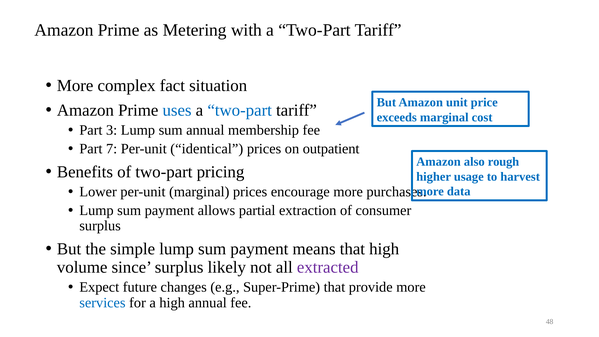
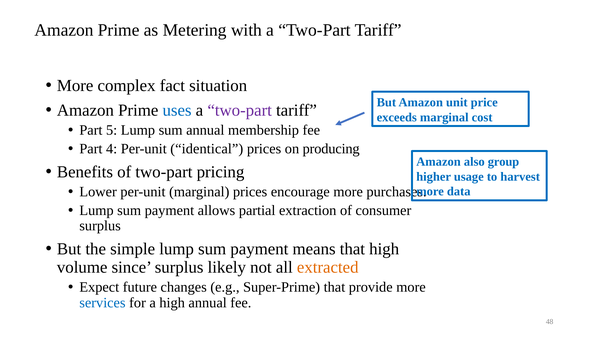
two-part at (240, 110) colour: blue -> purple
3: 3 -> 5
7: 7 -> 4
outpatient: outpatient -> producing
rough: rough -> group
extracted colour: purple -> orange
